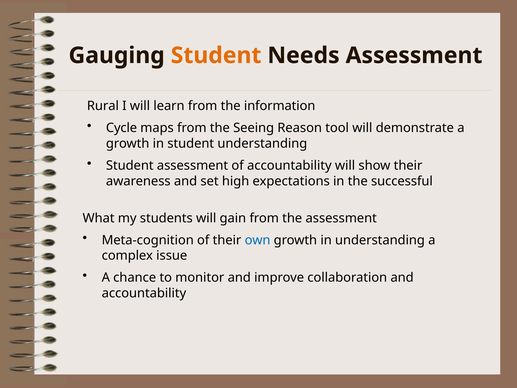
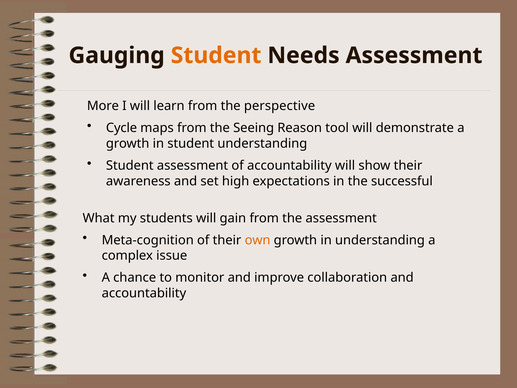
Rural: Rural -> More
information: information -> perspective
own colour: blue -> orange
